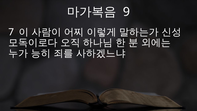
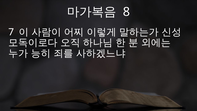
9: 9 -> 8
